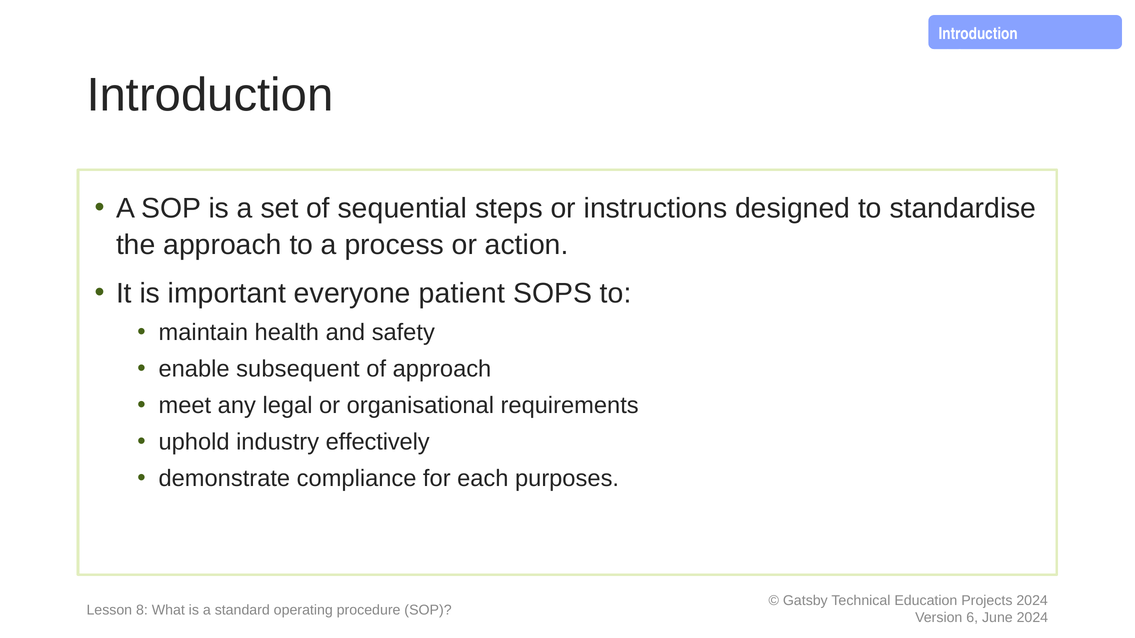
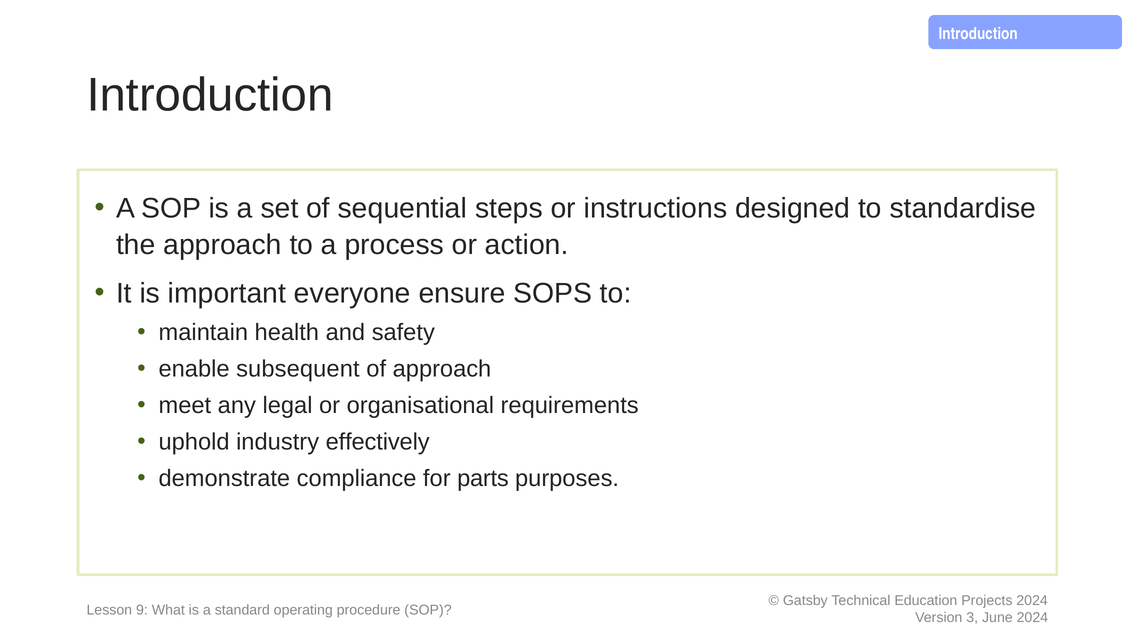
patient: patient -> ensure
each: each -> parts
8: 8 -> 9
6: 6 -> 3
